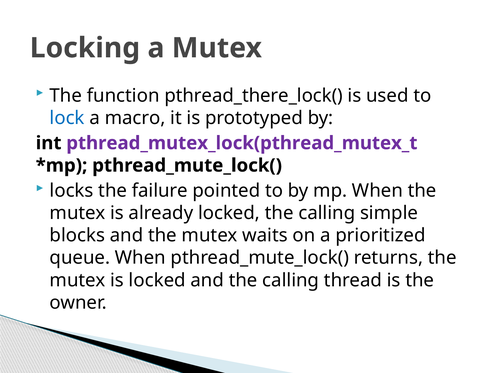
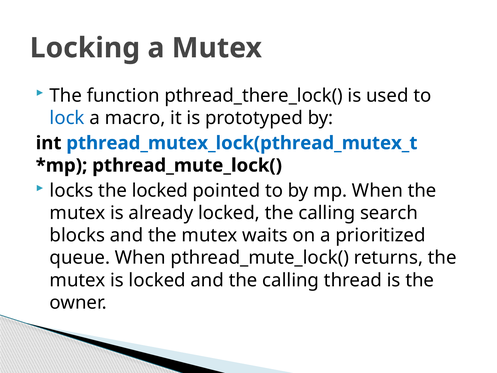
pthread_mutex_lock(pthread_mutex_t colour: purple -> blue
the failure: failure -> locked
simple: simple -> search
